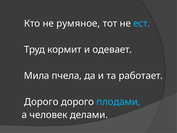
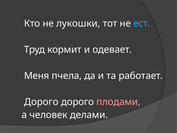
румяное: румяное -> лукошки
Мила: Мила -> Меня
плодами colour: light blue -> pink
